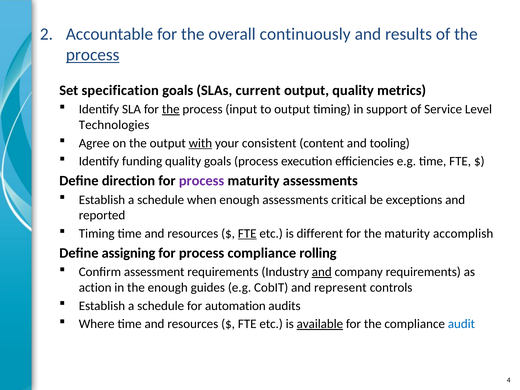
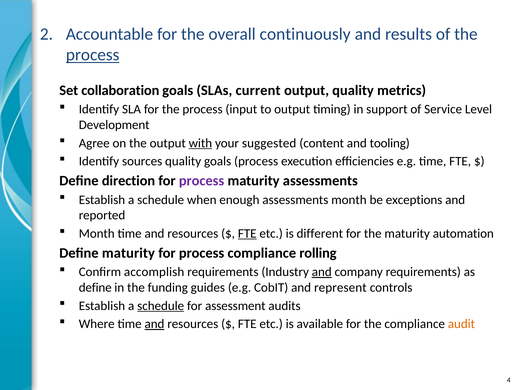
specification: specification -> collaboration
the at (171, 109) underline: present -> none
Technologies: Technologies -> Development
consistent: consistent -> suggested
funding: funding -> sources
assessments critical: critical -> month
Timing at (97, 234): Timing -> Month
accomplish: accomplish -> automation
Define assigning: assigning -> maturity
assessment: assessment -> accomplish
action at (95, 288): action -> define
the enough: enough -> funding
schedule at (161, 306) underline: none -> present
automation: automation -> assessment
and at (154, 324) underline: none -> present
available underline: present -> none
audit colour: blue -> orange
